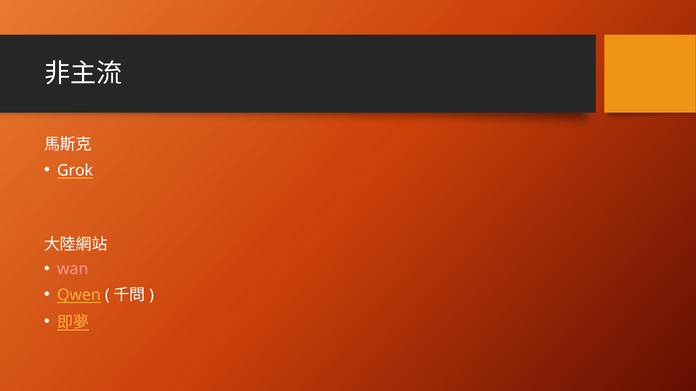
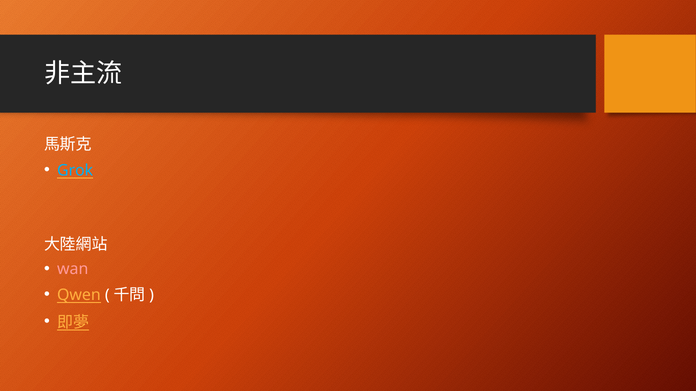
Grok colour: white -> light blue
